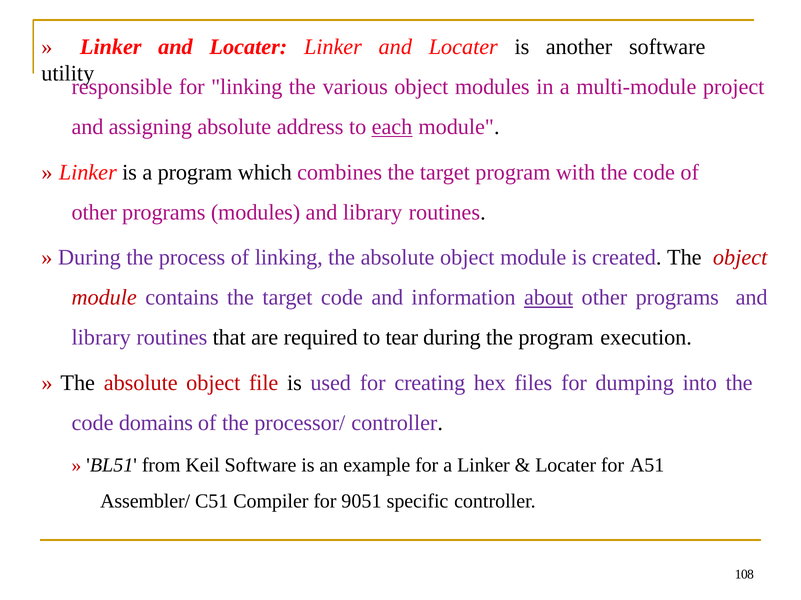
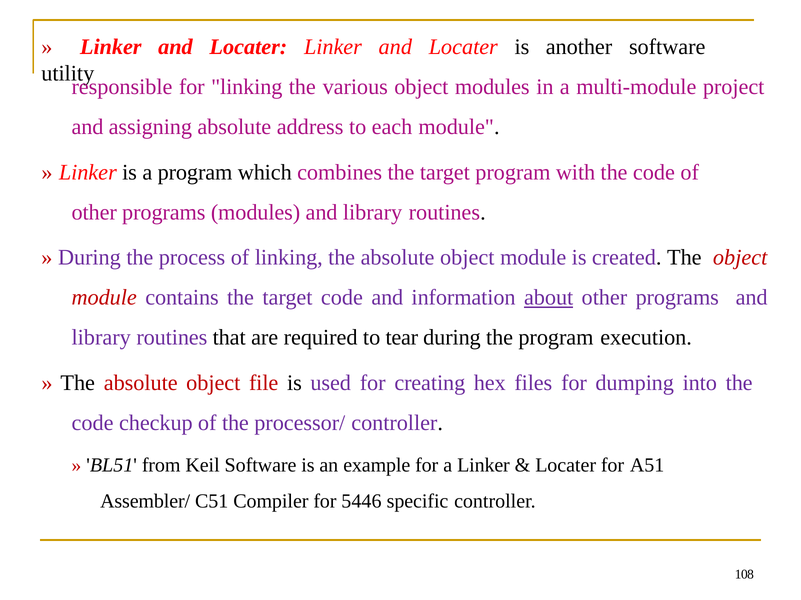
each underline: present -> none
domains: domains -> checkup
9051: 9051 -> 5446
